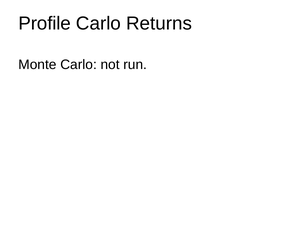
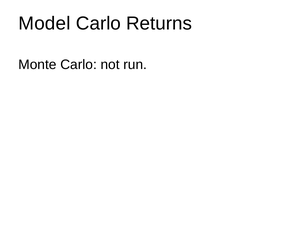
Profile: Profile -> Model
